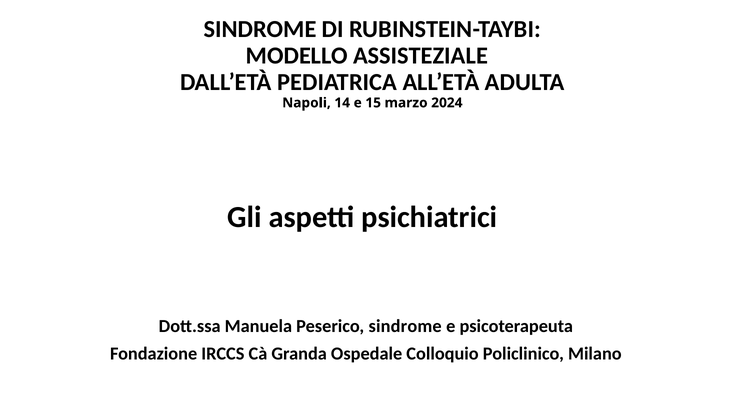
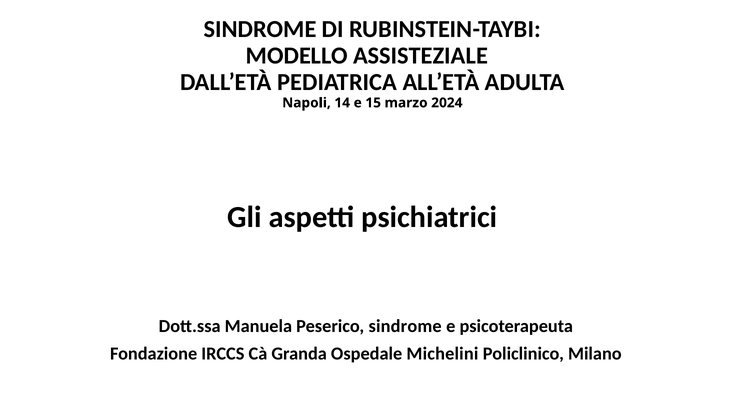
Colloquio: Colloquio -> Michelini
